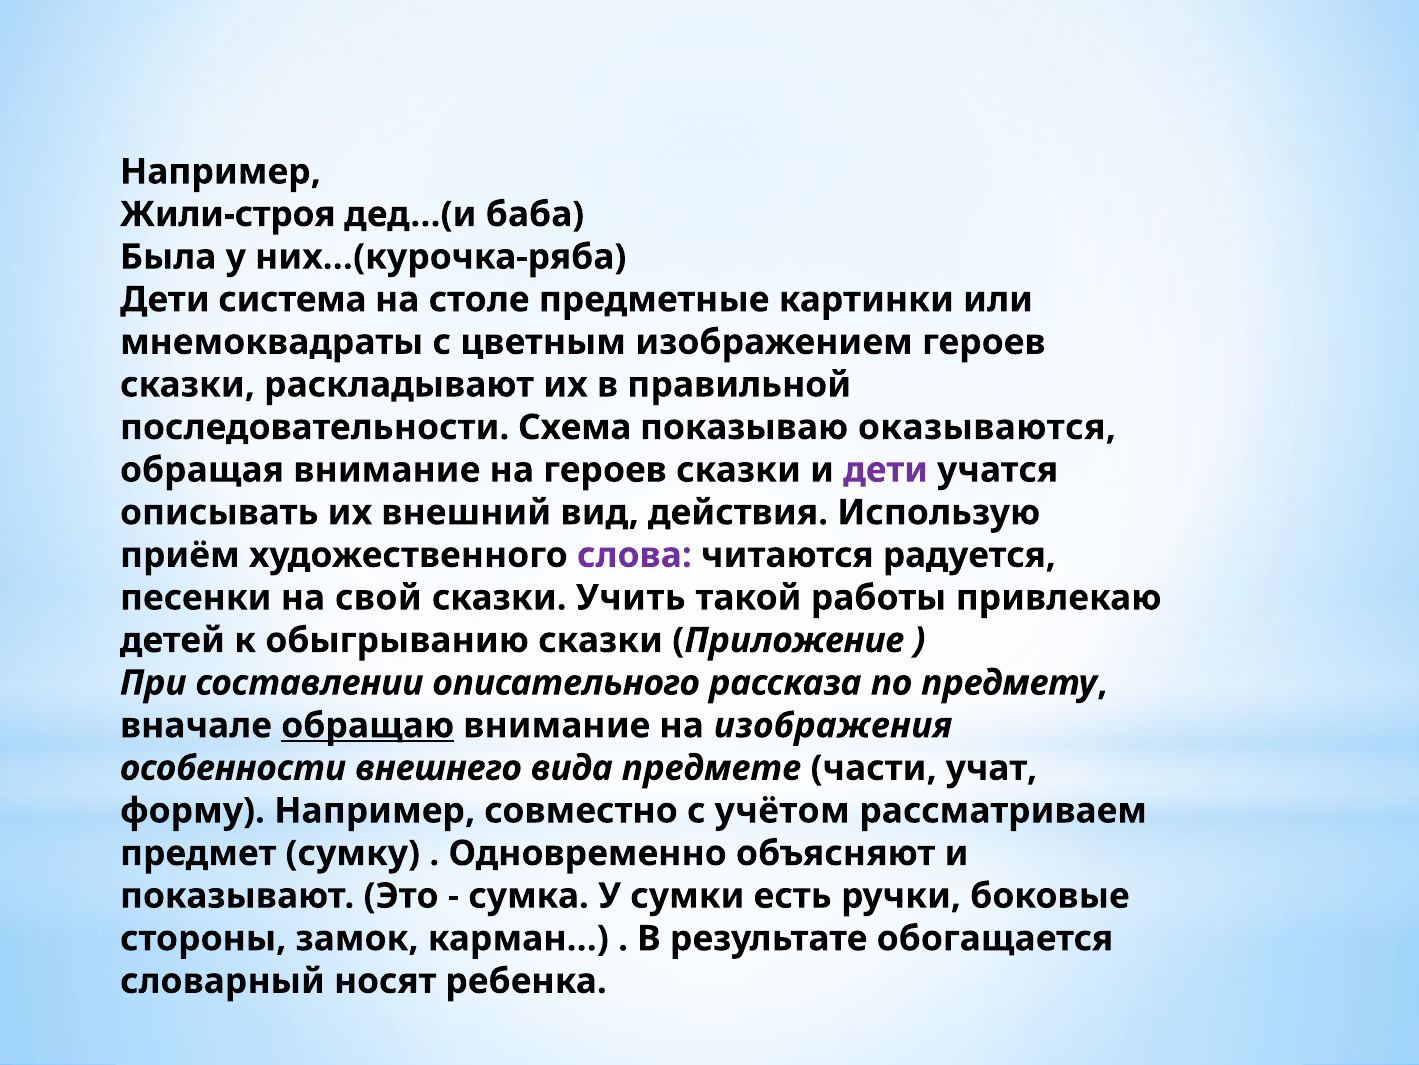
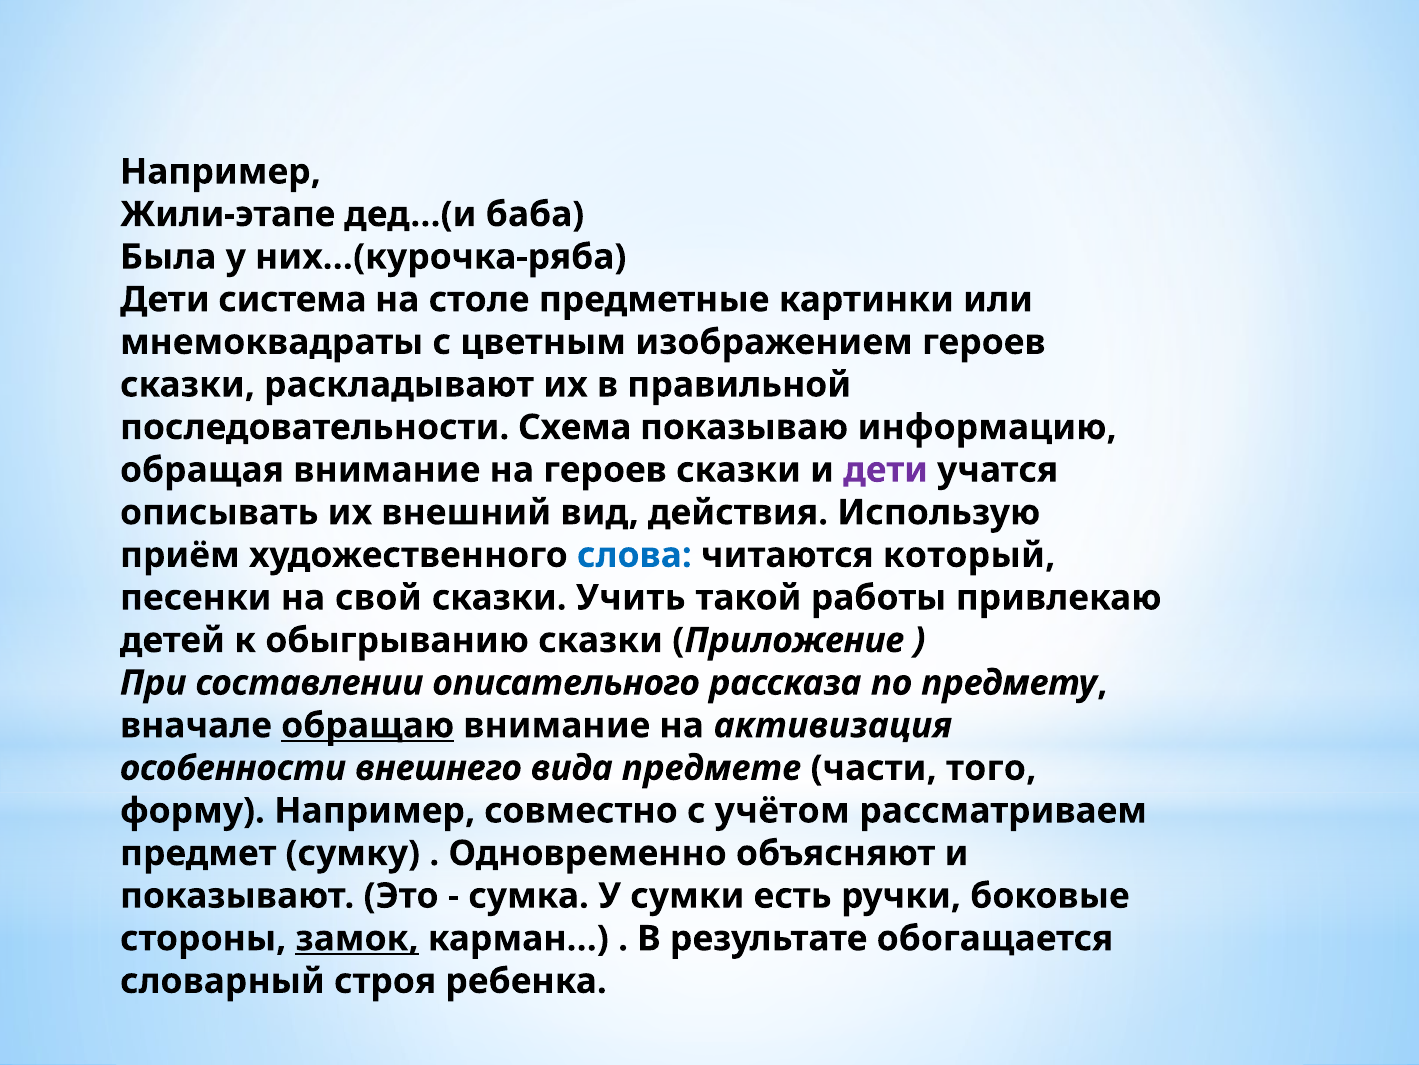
Жили-строя: Жили-строя -> Жили-этапе
оказываются: оказываются -> информацию
слова colour: purple -> blue
радуется: радуется -> который
изображения: изображения -> активизация
учат: учат -> того
замок underline: none -> present
носят: носят -> строя
